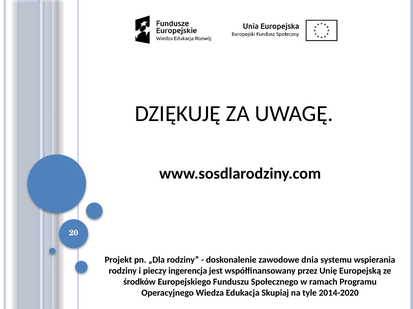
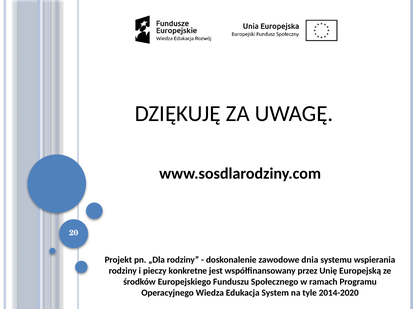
ingerencja: ingerencja -> konkretne
Skupiaj: Skupiaj -> System
